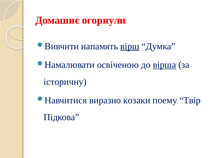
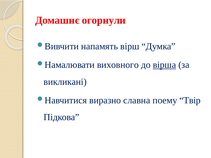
вірш underline: present -> none
освіченою: освіченою -> виховного
історичну: історичну -> викликані
козаки: козаки -> славна
